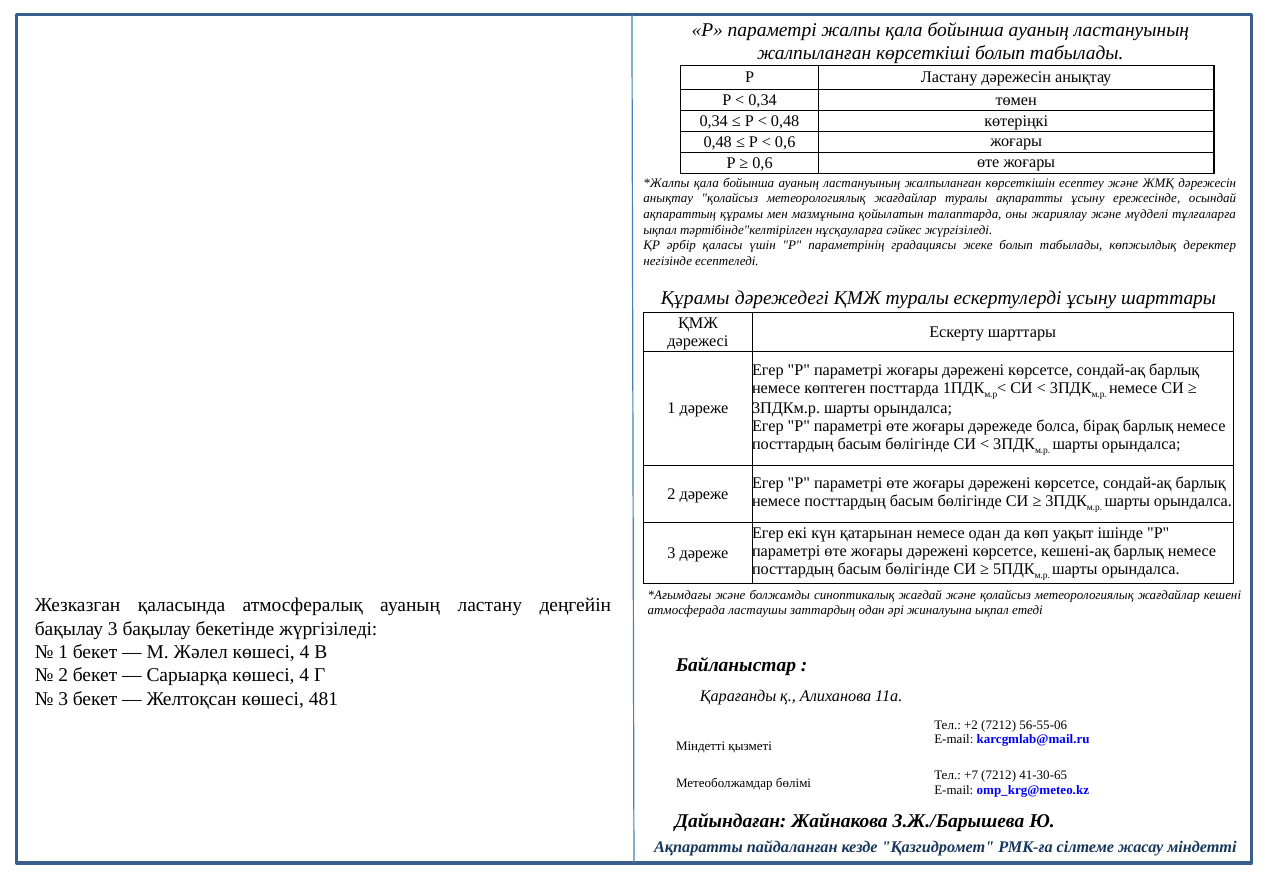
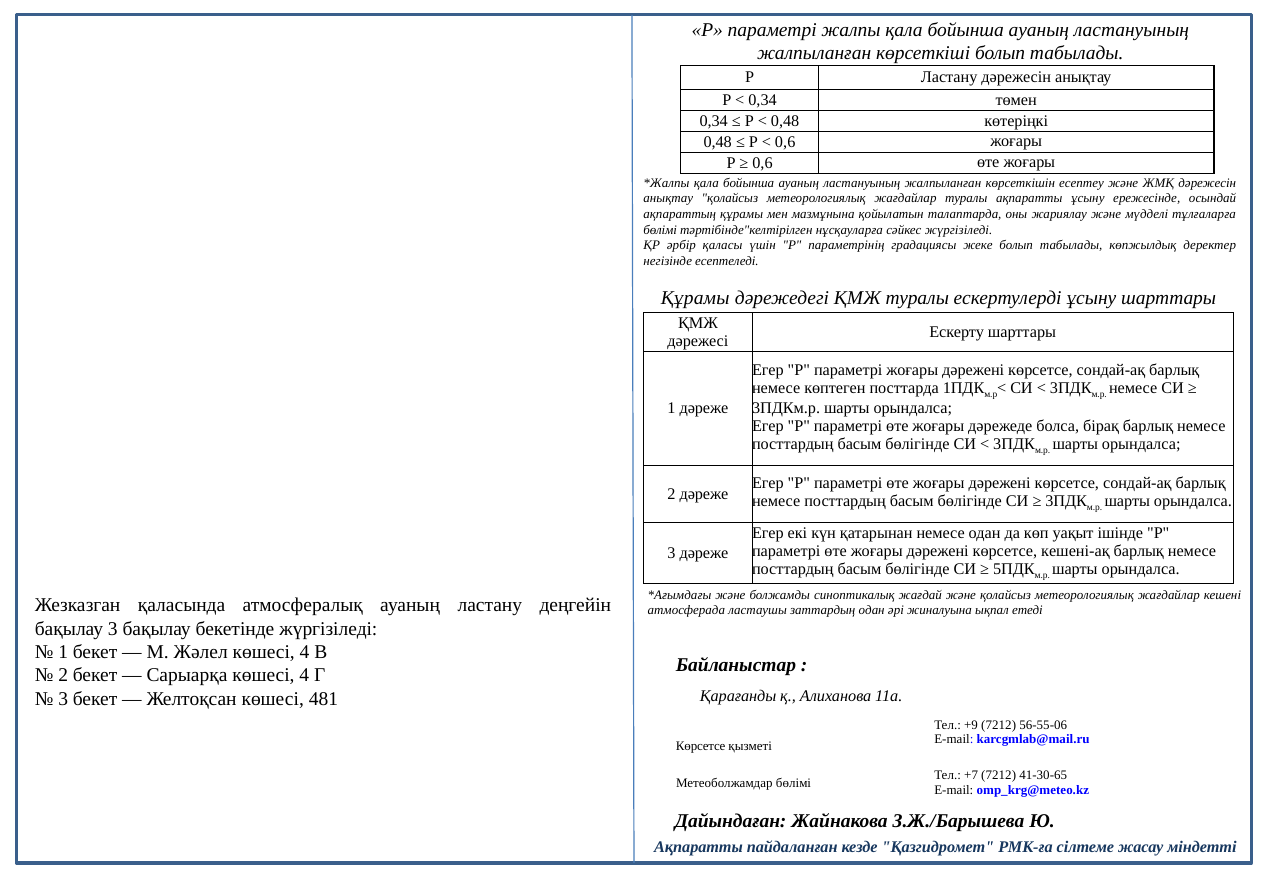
ықпал at (660, 230): ықпал -> бөлімі
+2: +2 -> +9
Міндетті at (701, 746): Міндетті -> Көрсетсе
